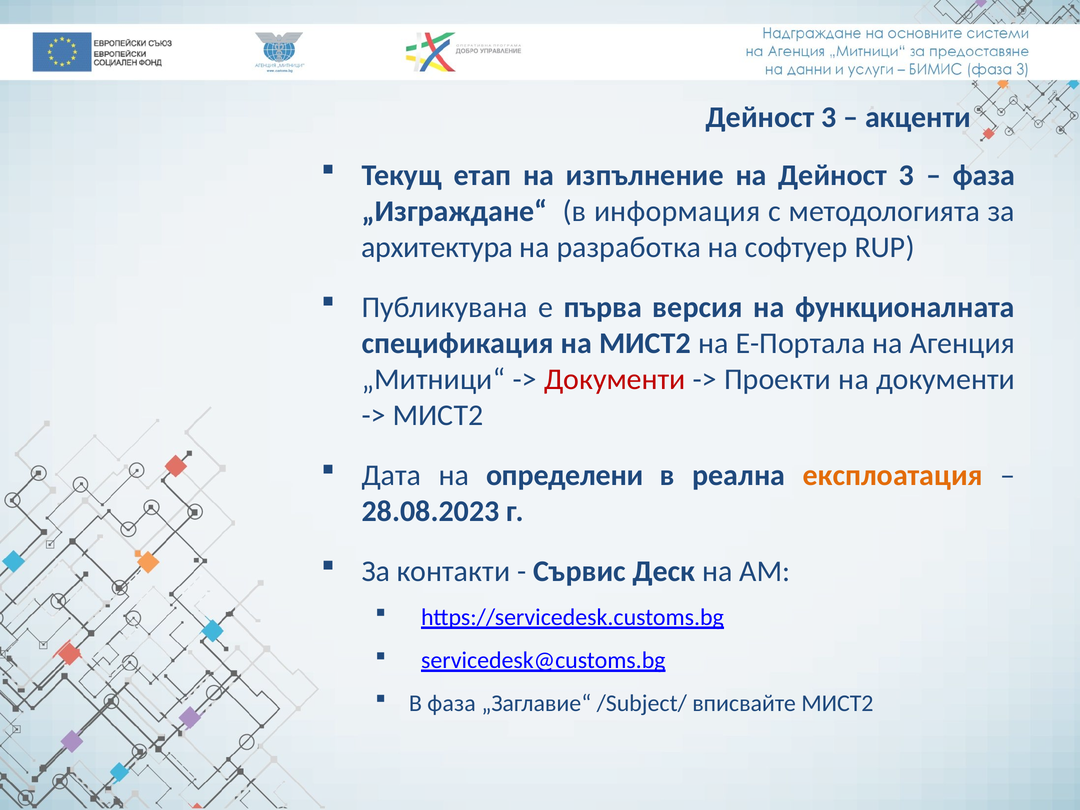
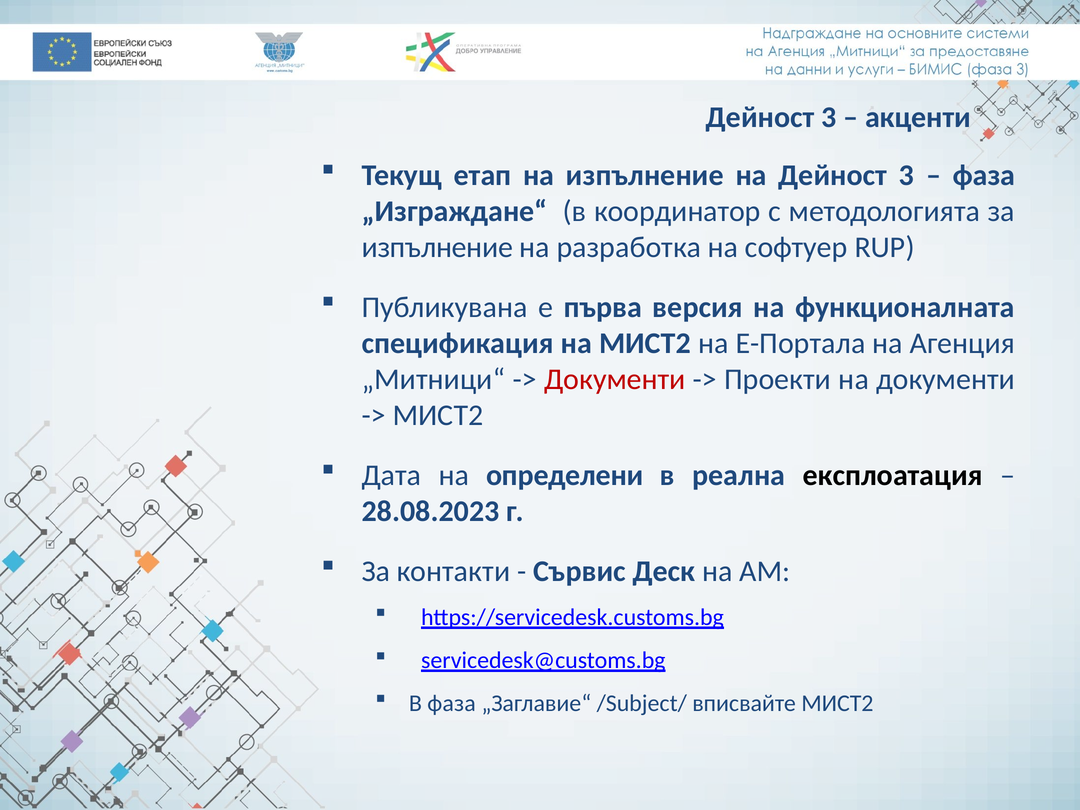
информация: информация -> координатор
архитектура at (437, 247): архитектура -> изпълнение
експлоатация colour: orange -> black
